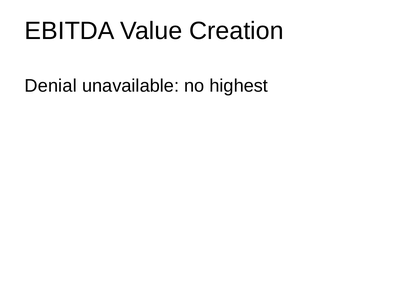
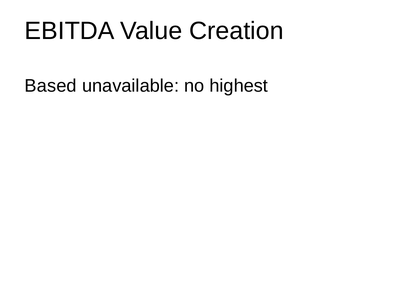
Denial: Denial -> Based
